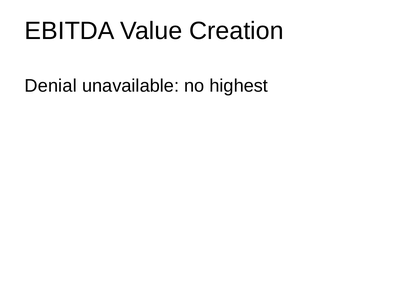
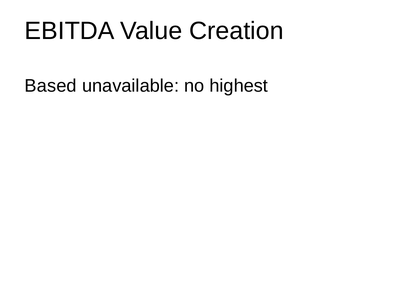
Denial: Denial -> Based
